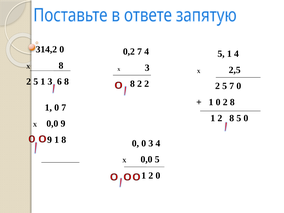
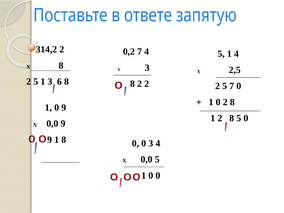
314,2 0: 0 -> 2
0 7: 7 -> 9
2 at (151, 176): 2 -> 0
